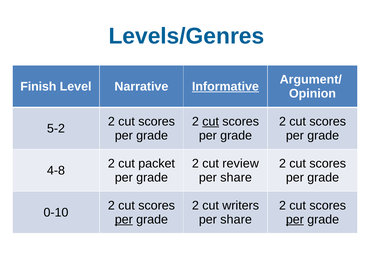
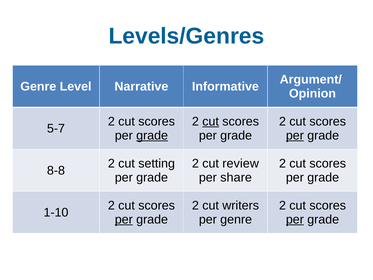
Finish at (38, 86): Finish -> Genre
Informative underline: present -> none
5-2: 5-2 -> 5-7
grade at (152, 135) underline: none -> present
per at (295, 135) underline: none -> present
packet: packet -> setting
4-8: 4-8 -> 8-8
0-10: 0-10 -> 1-10
share at (236, 219): share -> genre
